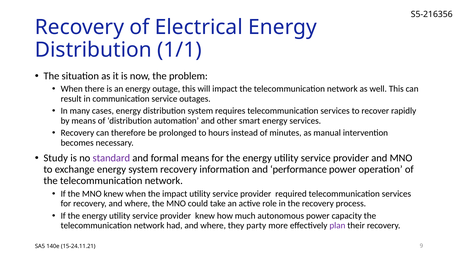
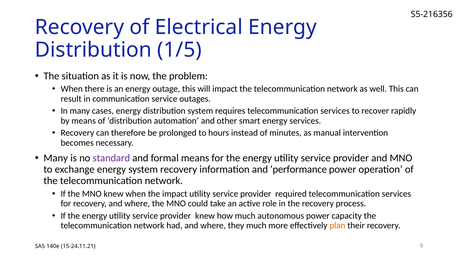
1/1: 1/1 -> 1/5
Study at (56, 158): Study -> Many
they party: party -> much
plan colour: purple -> orange
